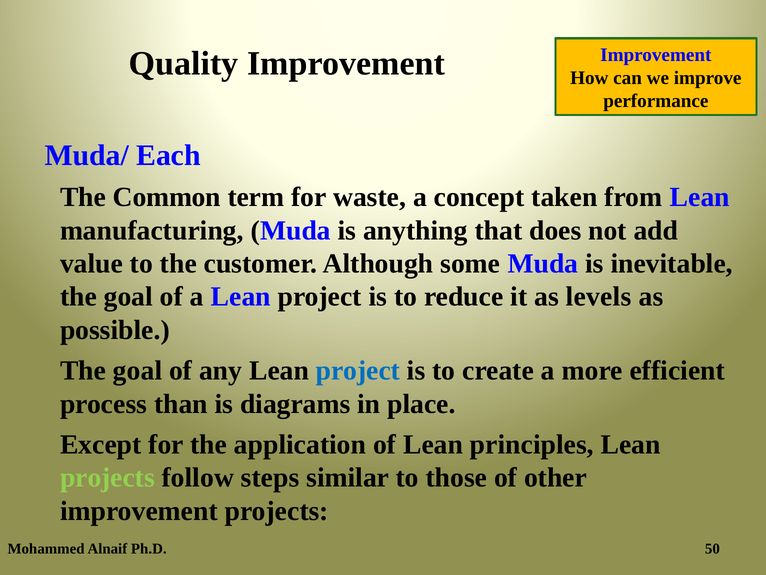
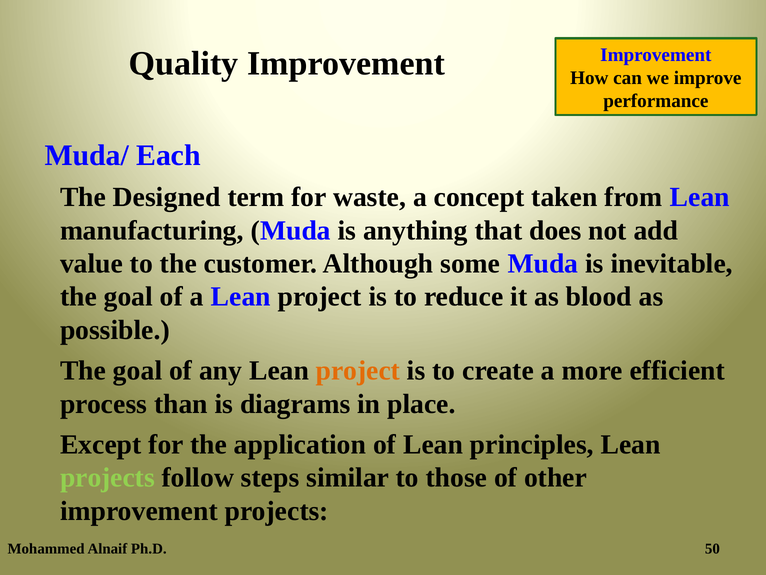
Common: Common -> Designed
levels: levels -> blood
project at (358, 370) colour: blue -> orange
